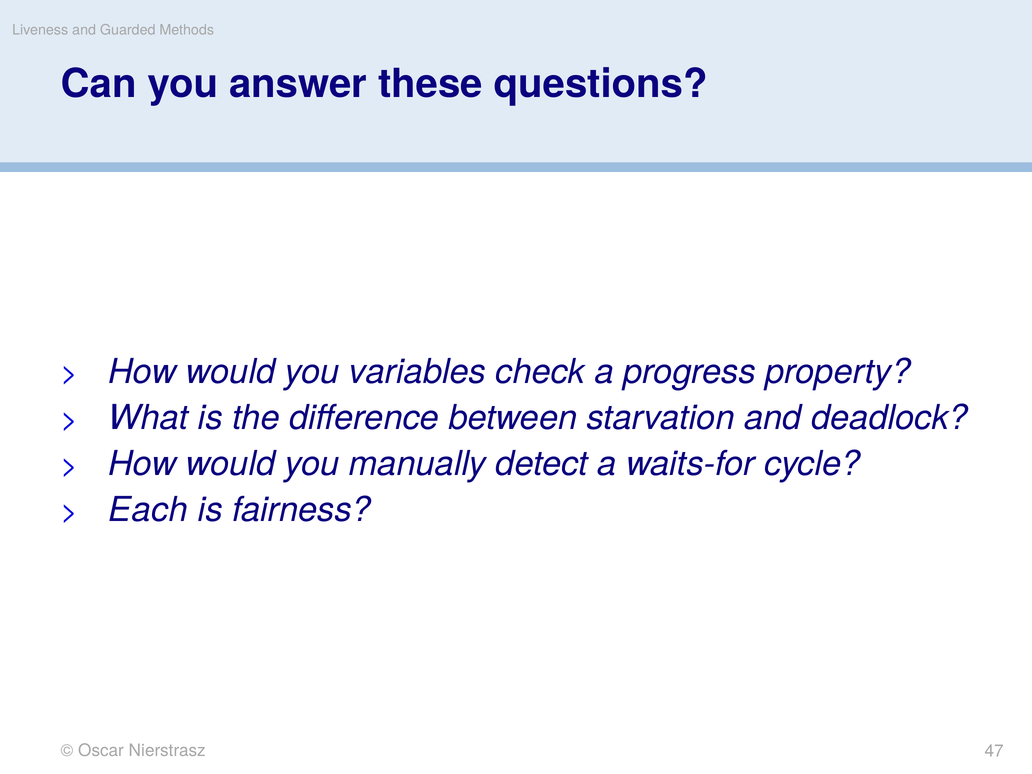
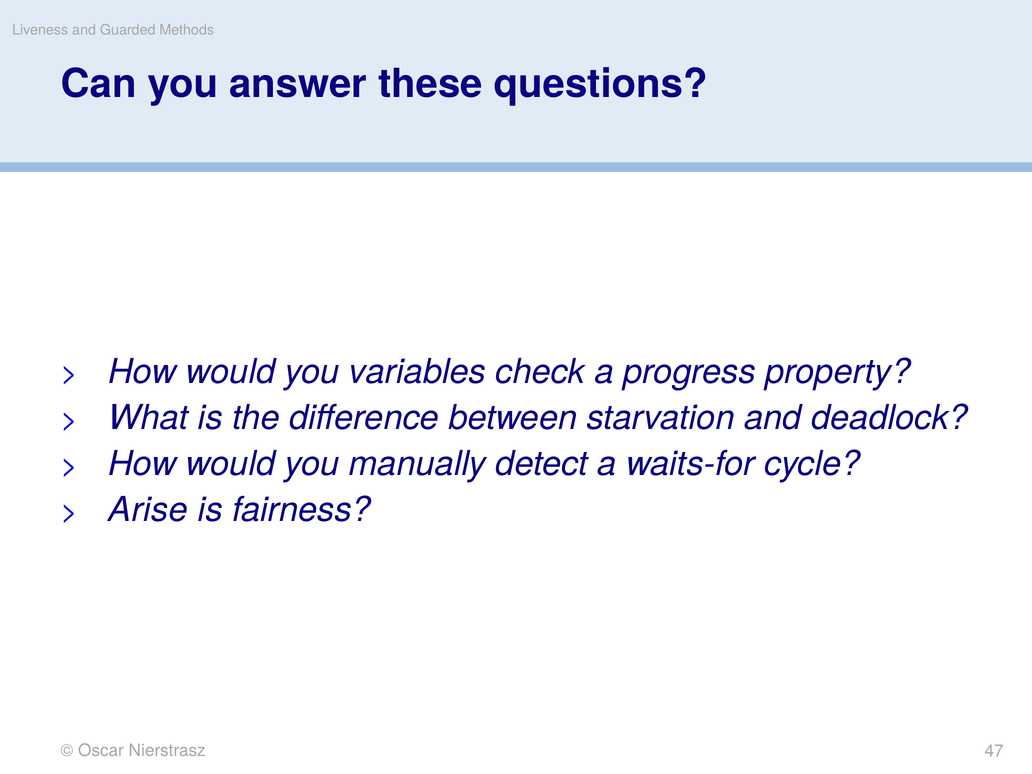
Each: Each -> Arise
